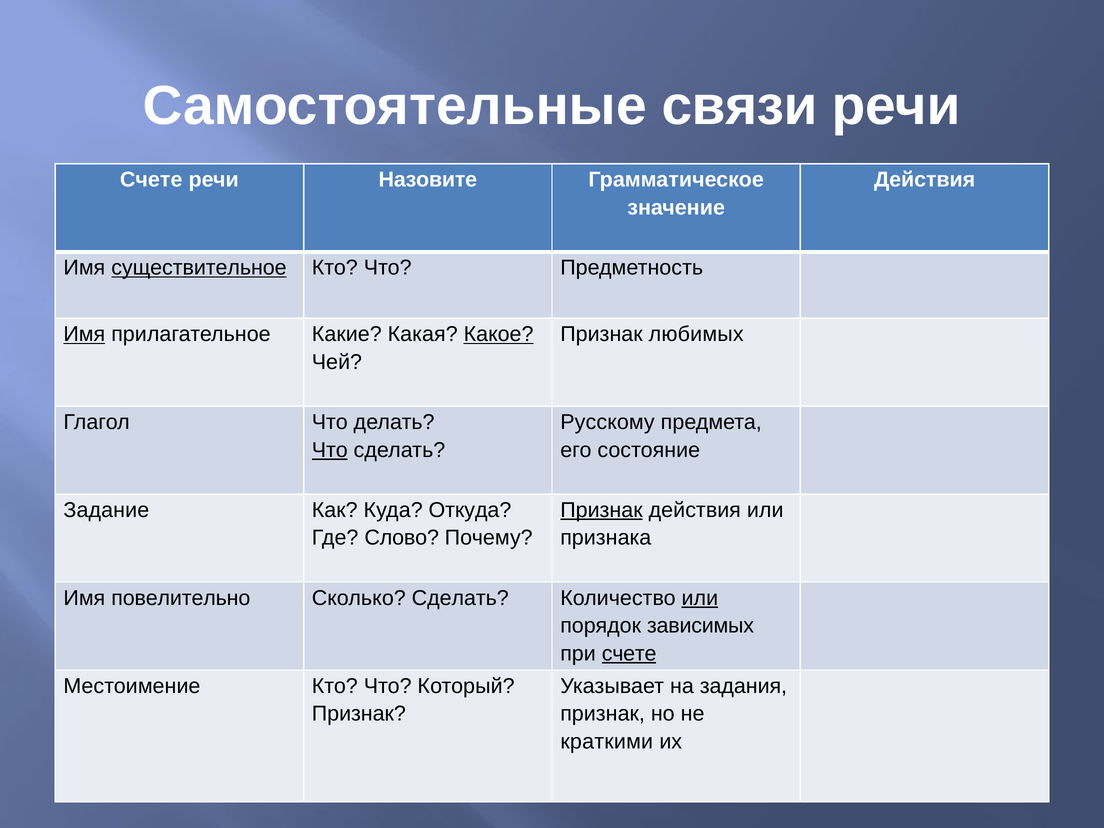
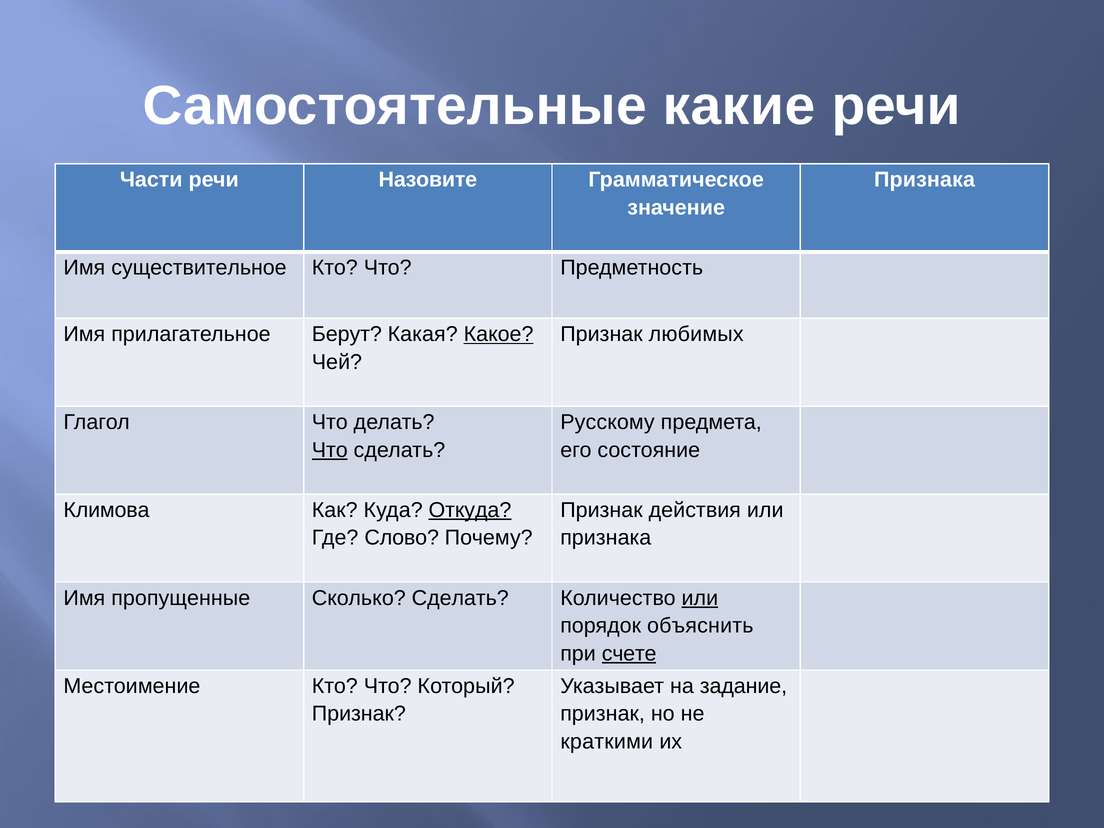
связи: связи -> какие
Счете at (151, 180): Счете -> Части
Действия at (925, 180): Действия -> Признака
существительное underline: present -> none
Имя at (84, 334) underline: present -> none
Какие: Какие -> Берут
Задание: Задание -> Климова
Откуда underline: none -> present
Признак at (601, 510) underline: present -> none
повелительно: повелительно -> пропущенные
зависимых: зависимых -> объяснить
задания: задания -> задание
